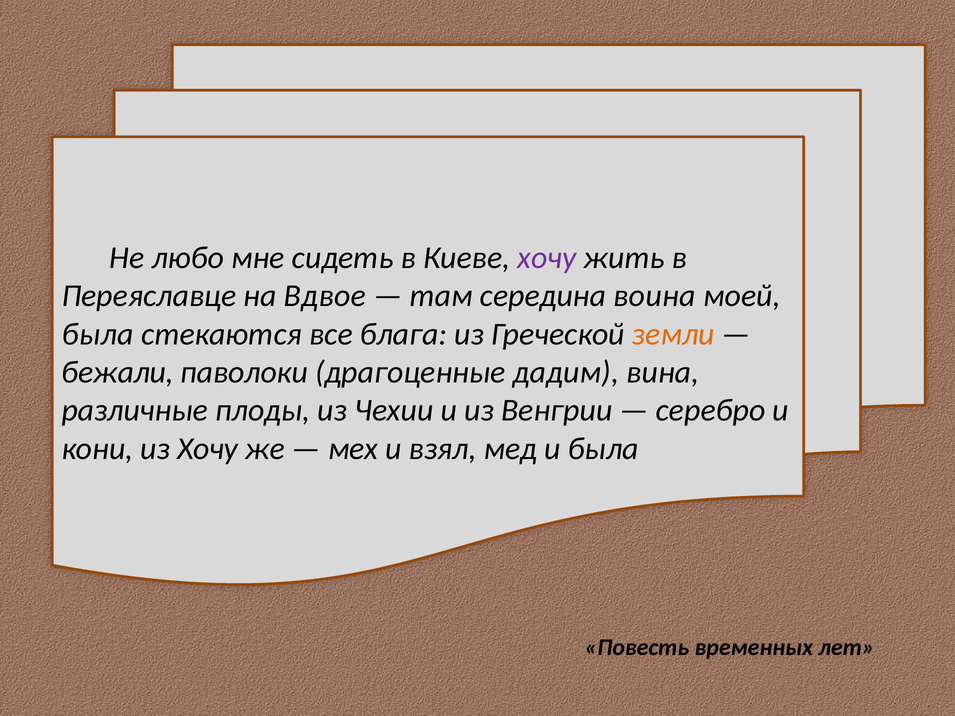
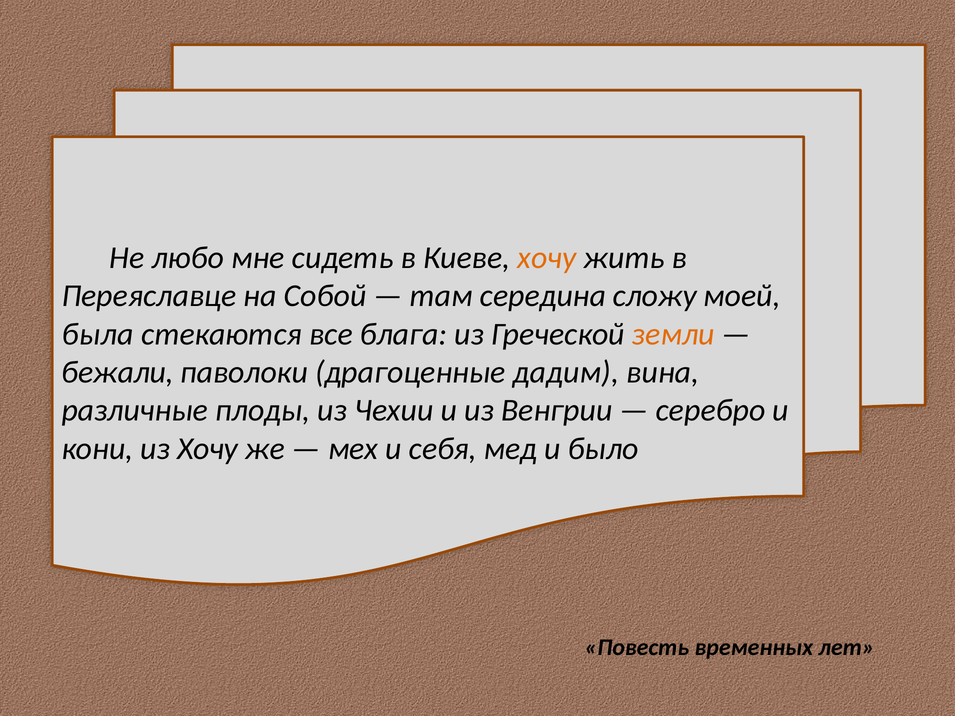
хочу at (547, 258) colour: purple -> orange
Вдвое: Вдвое -> Собой
воина: воина -> сложу
взял: взял -> себя
и была: была -> было
